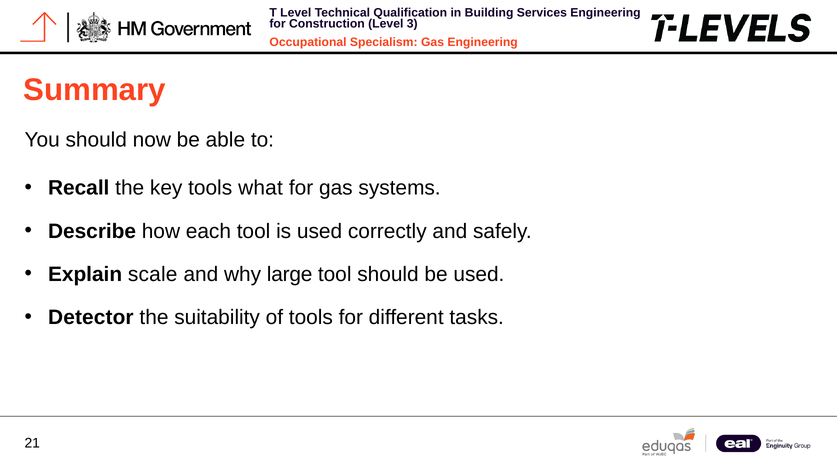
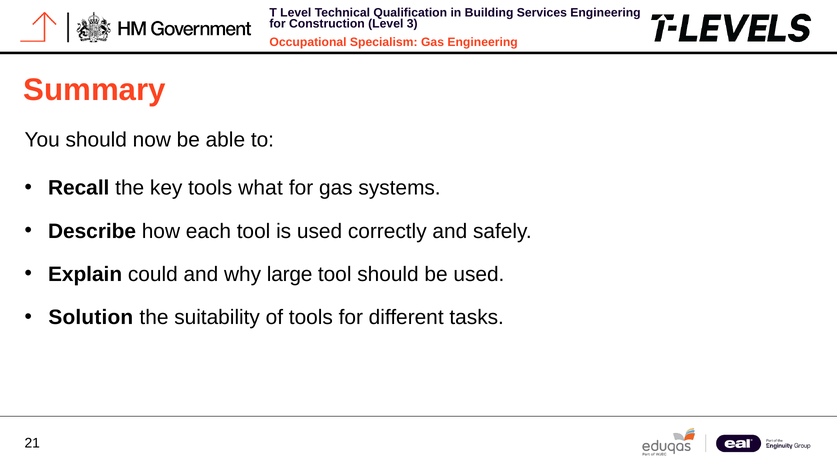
scale: scale -> could
Detector: Detector -> Solution
